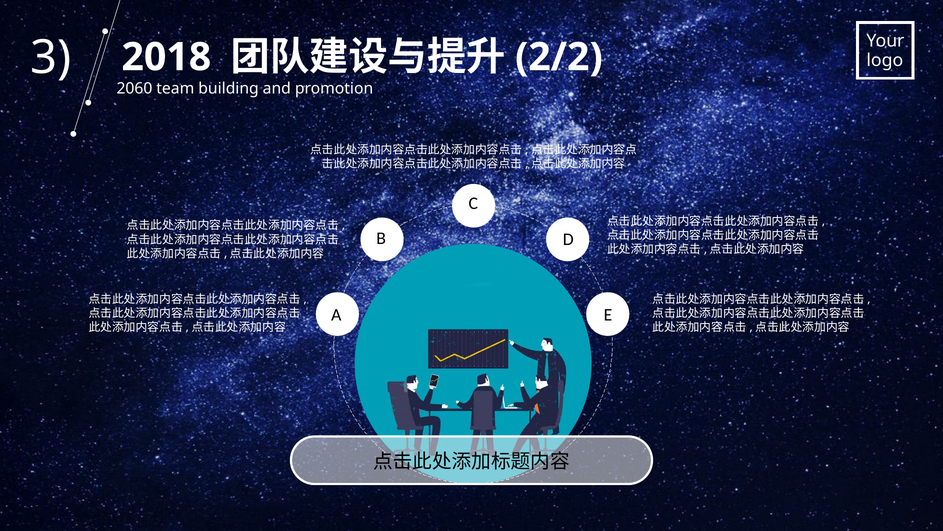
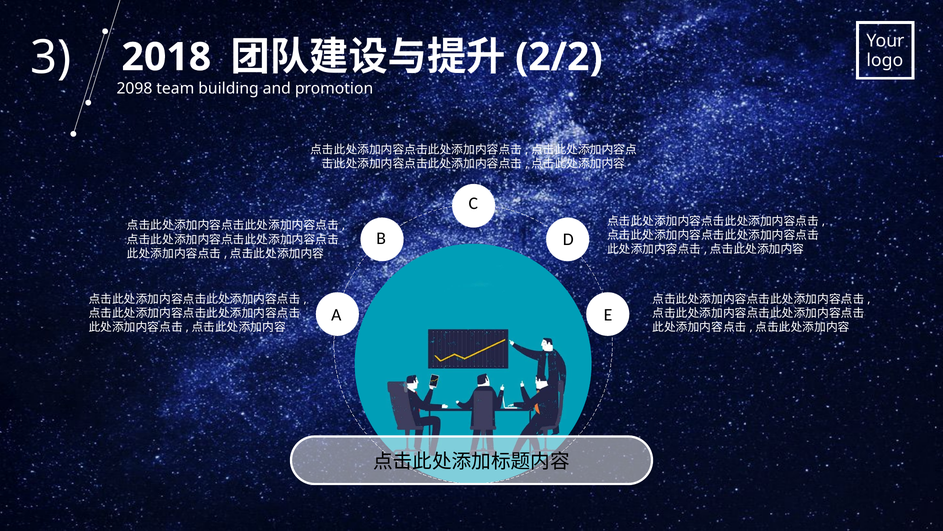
2060: 2060 -> 2098
